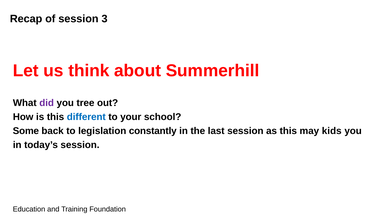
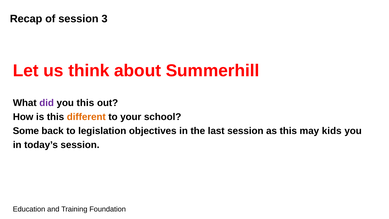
you tree: tree -> this
different colour: blue -> orange
constantly: constantly -> objectives
